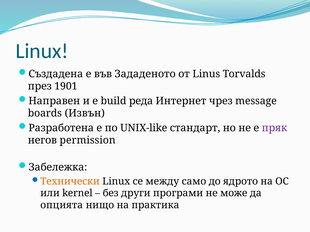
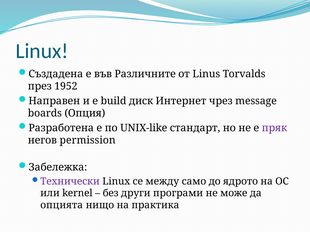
Зададеното: Зададеното -> Различните
1901: 1901 -> 1952
реда: реда -> диск
Извън: Извън -> Опция
Технически colour: orange -> purple
